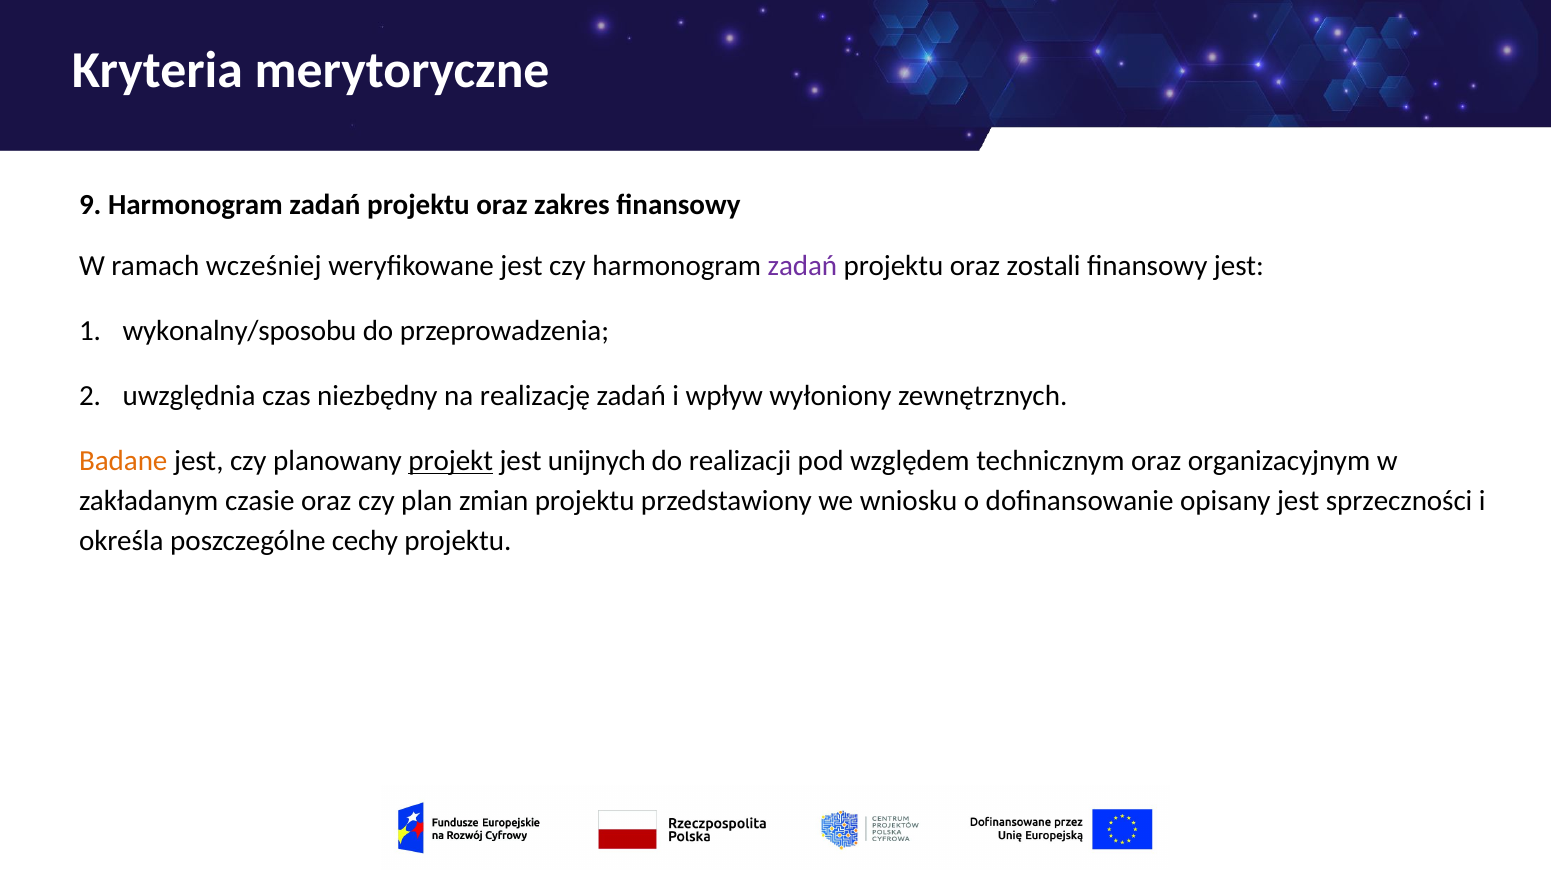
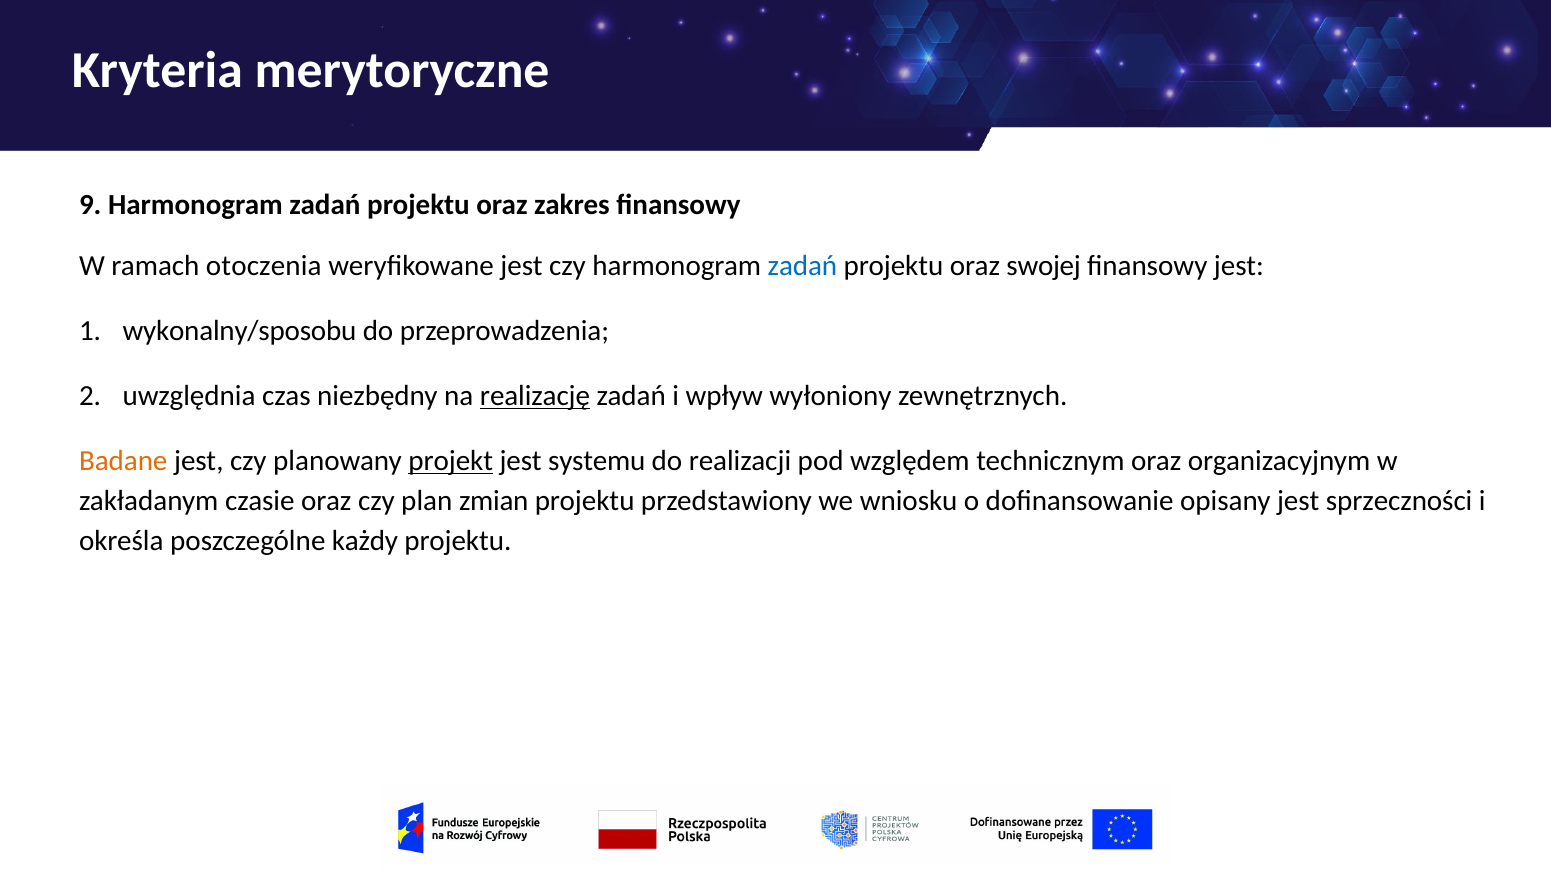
wcześniej: wcześniej -> otoczenia
zadań at (802, 266) colour: purple -> blue
zostali: zostali -> swojej
realizację underline: none -> present
unijnych: unijnych -> systemu
cechy: cechy -> każdy
